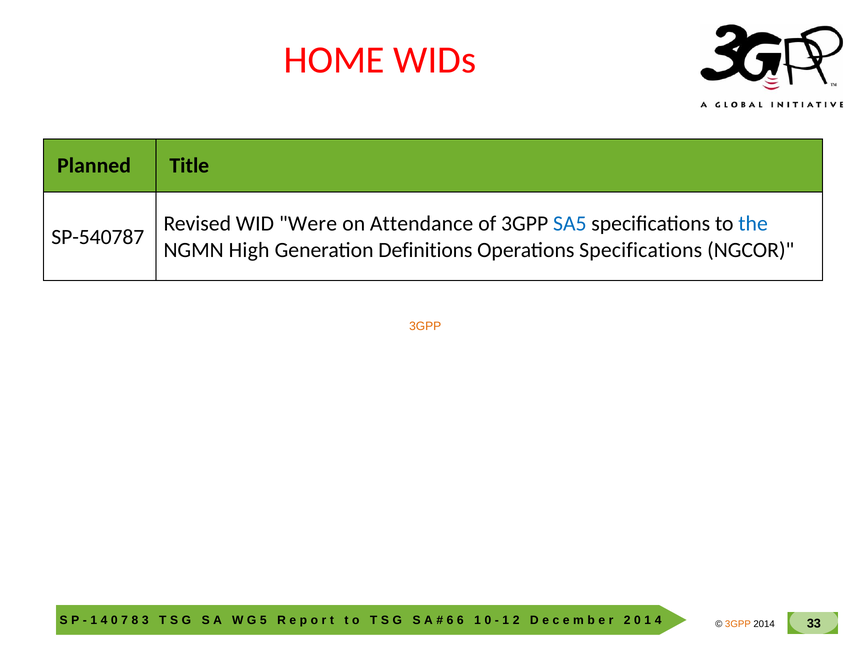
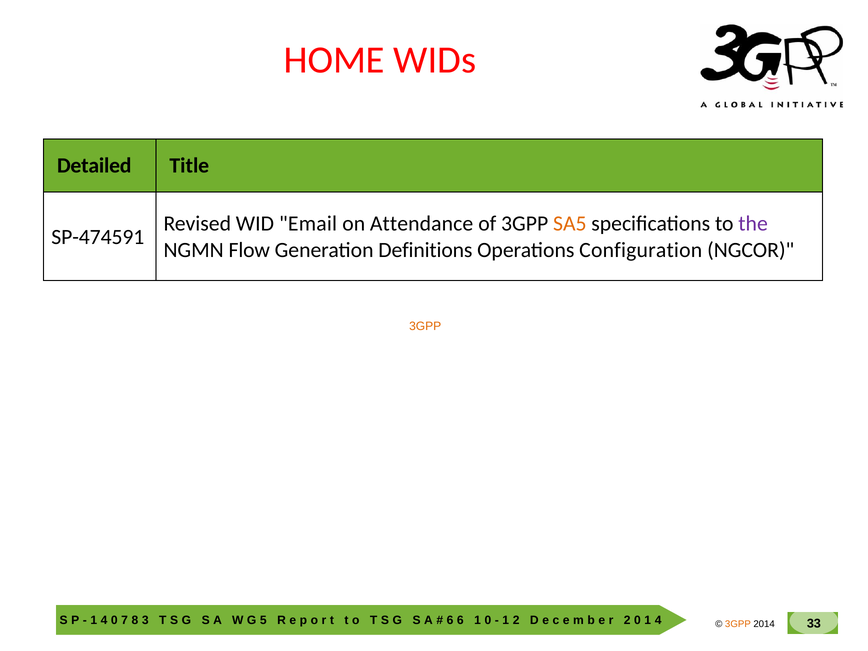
Planned: Planned -> Detailed
Were: Were -> Email
SA5 colour: blue -> orange
the colour: blue -> purple
SP-540787: SP-540787 -> SP-474591
High: High -> Flow
Operations Specifications: Specifications -> Configuration
